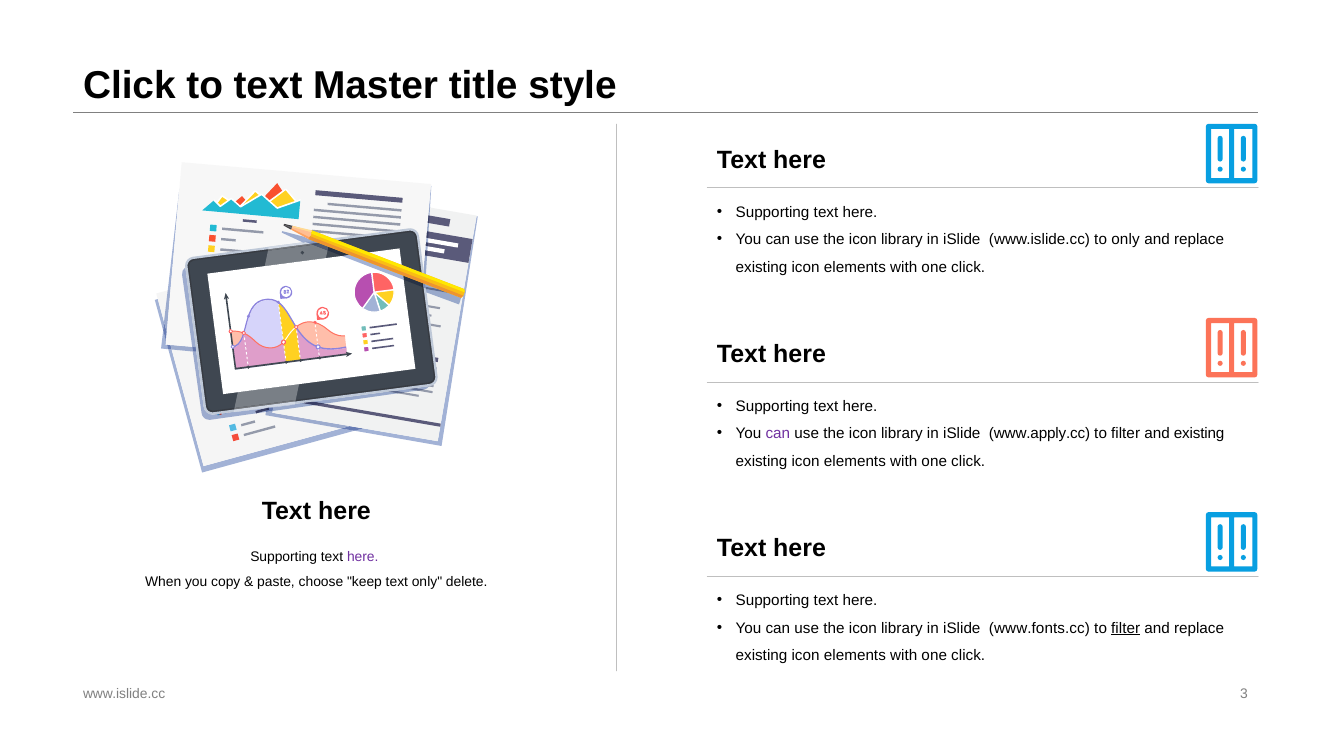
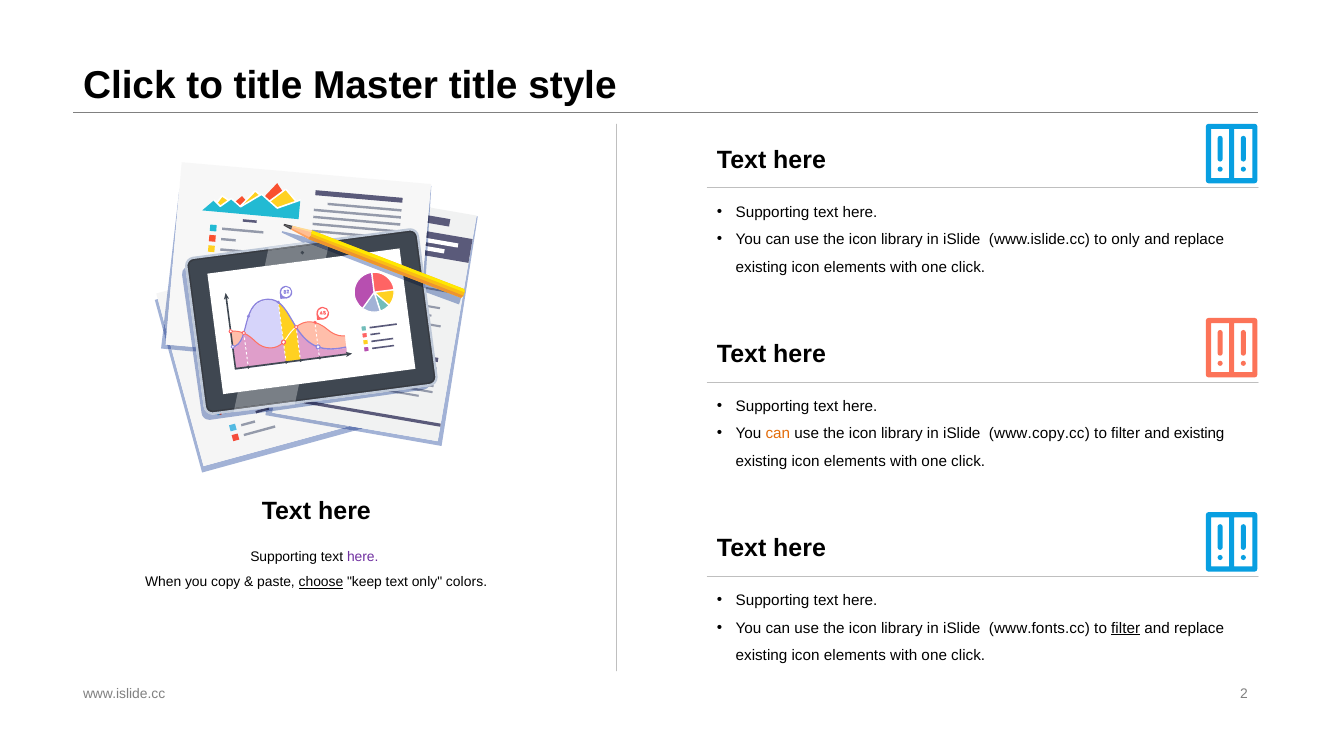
to text: text -> title
can at (778, 434) colour: purple -> orange
www.apply.cc: www.apply.cc -> www.copy.cc
choose underline: none -> present
delete: delete -> colors
3: 3 -> 2
